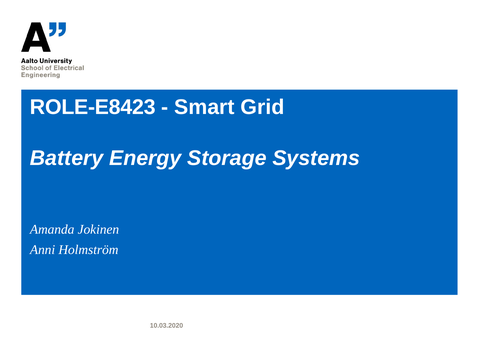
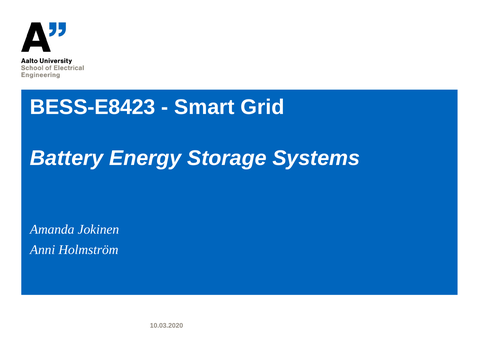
ROLE-E8423: ROLE-E8423 -> BESS-E8423
